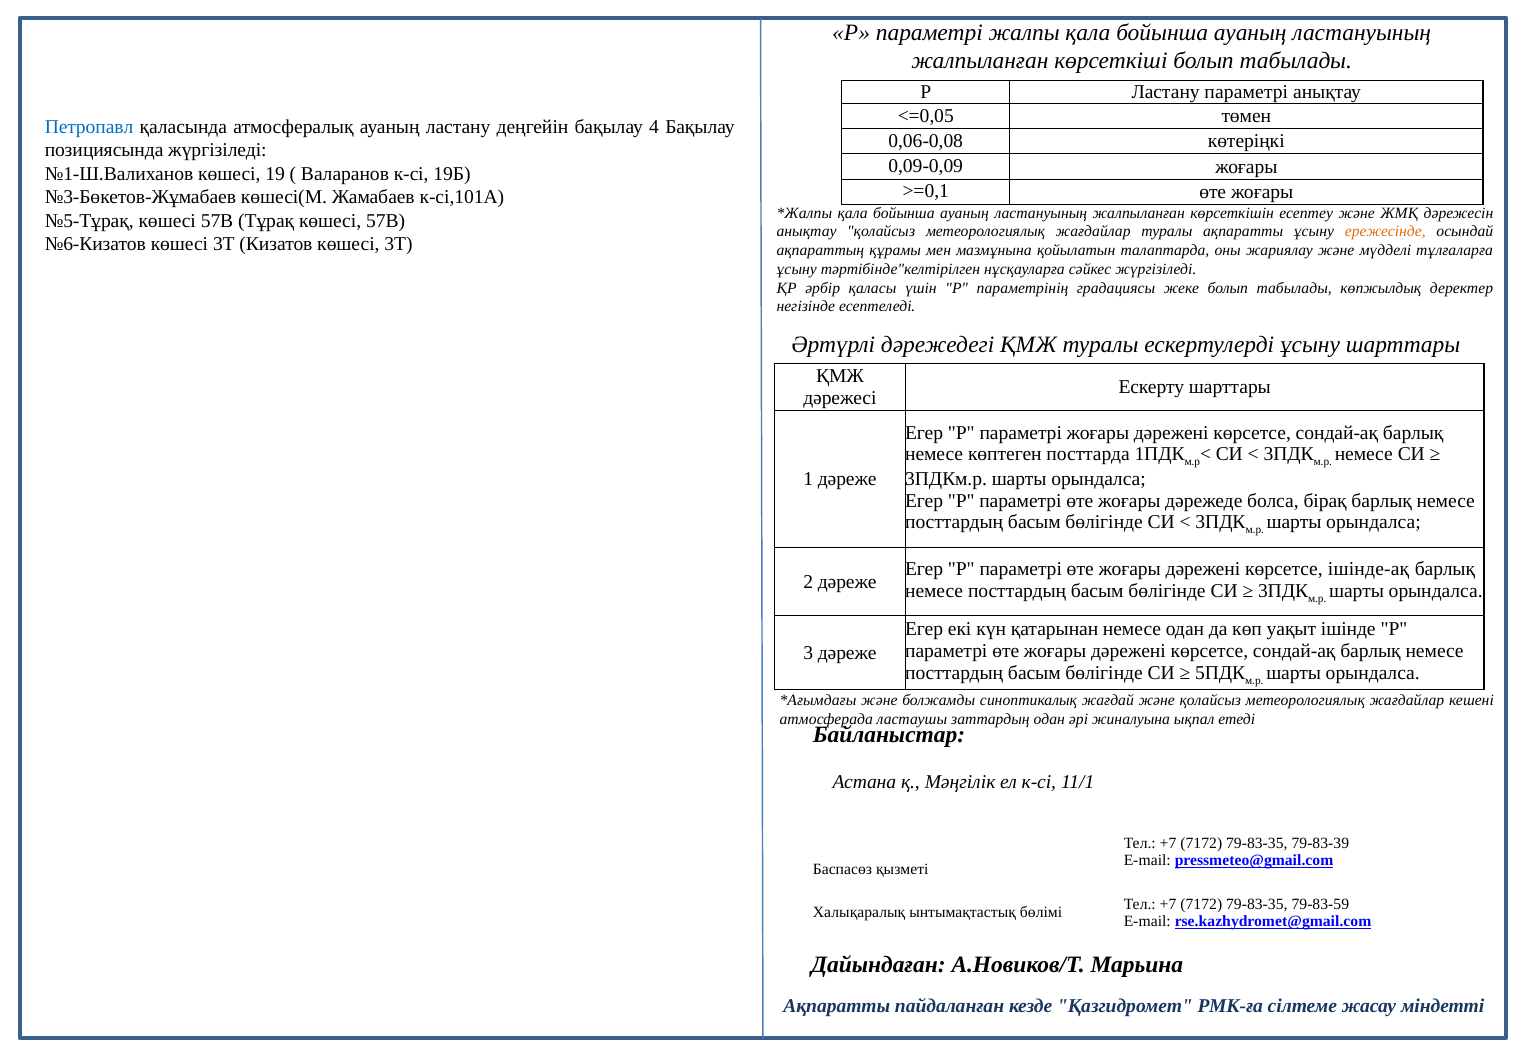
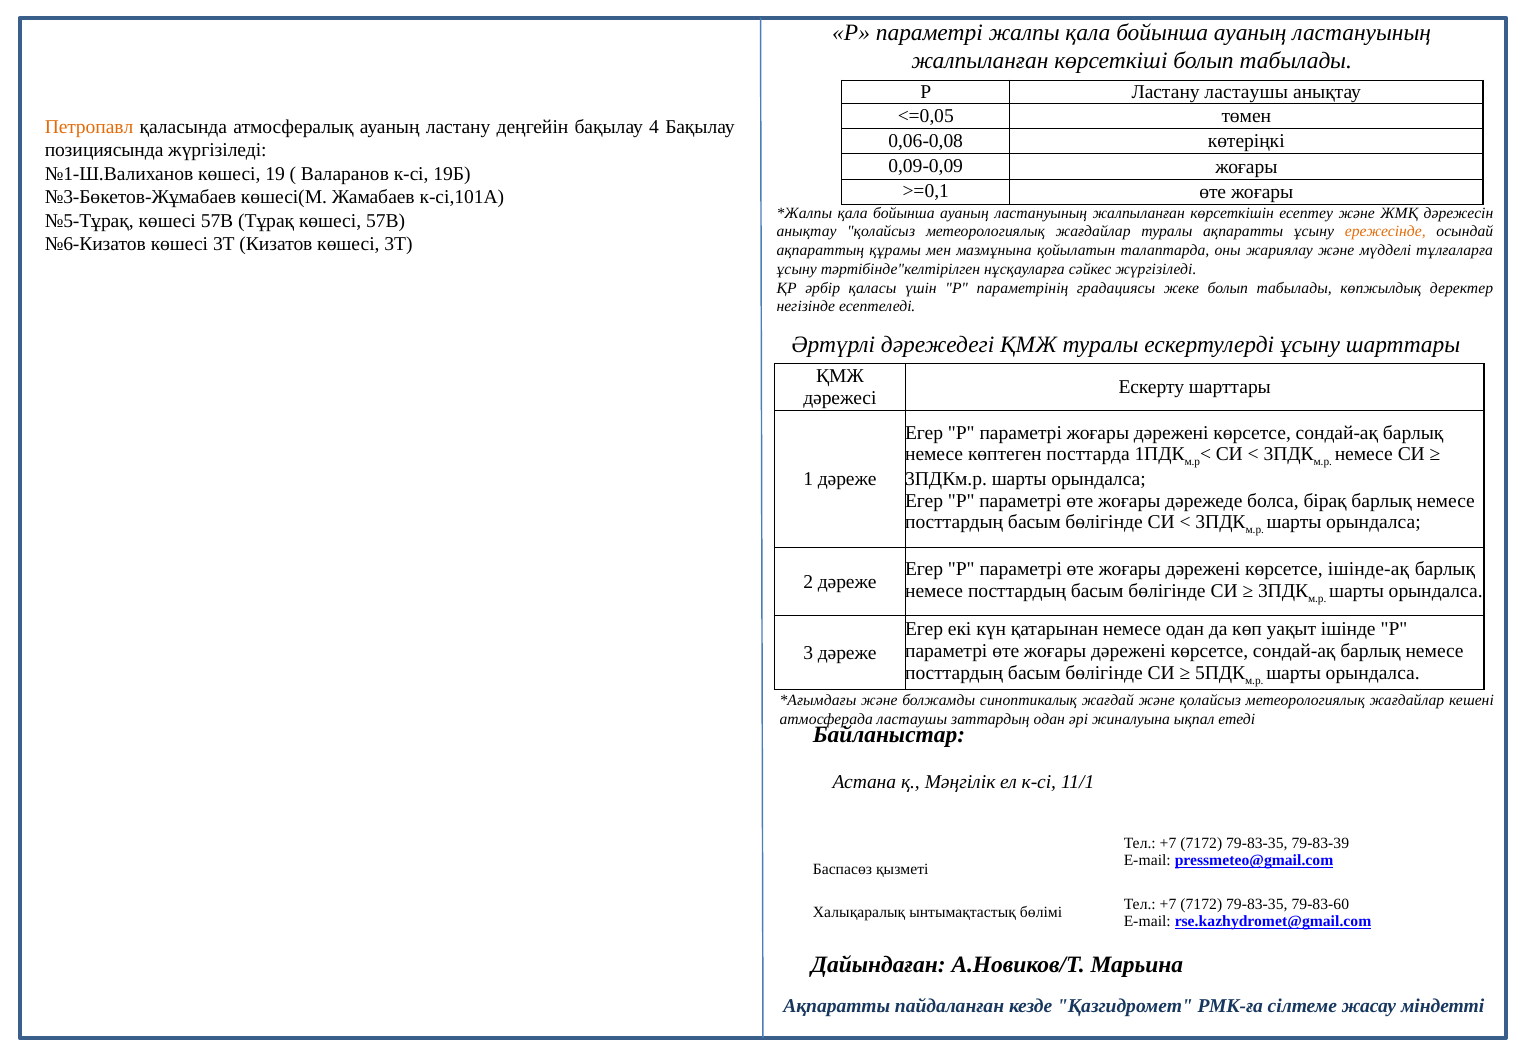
Ластану параметрі: параметрі -> ластаушы
Петропавл colour: blue -> orange
79-83-59: 79-83-59 -> 79-83-60
